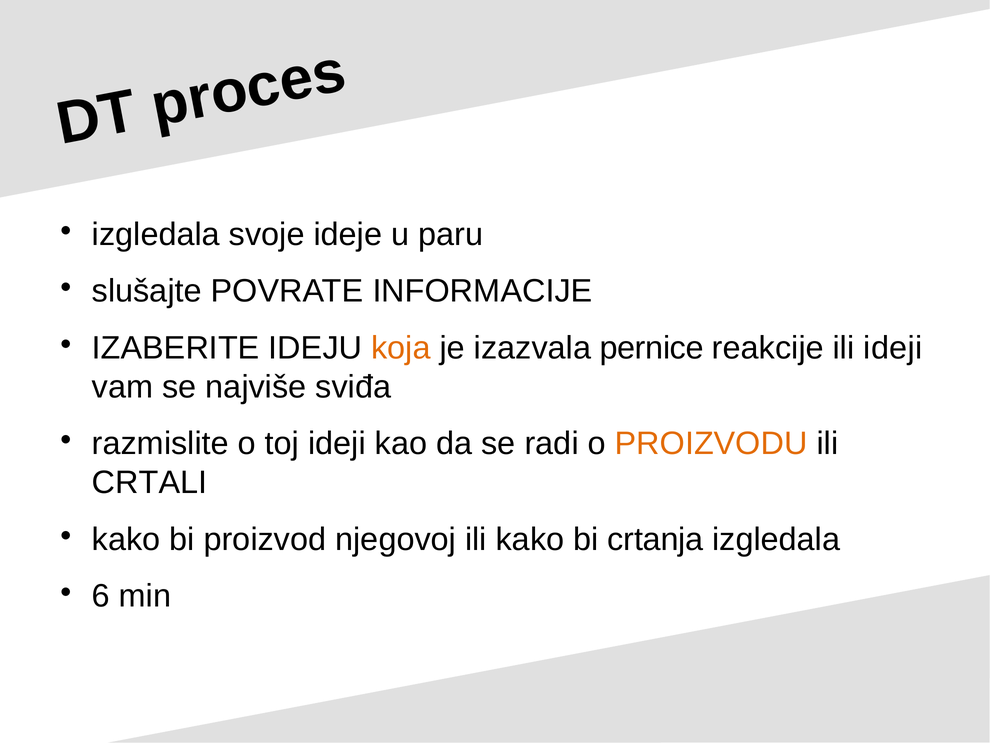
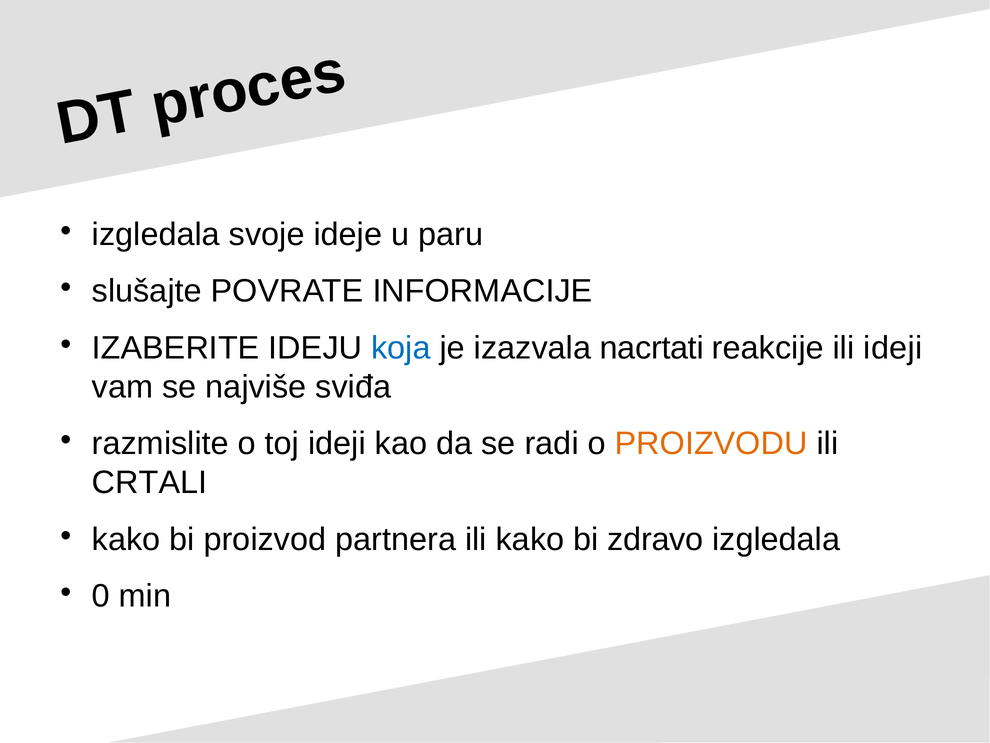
koja colour: orange -> blue
pernice: pernice -> nacrtati
njegovoj: njegovoj -> partnera
crtanja: crtanja -> zdravo
6: 6 -> 0
